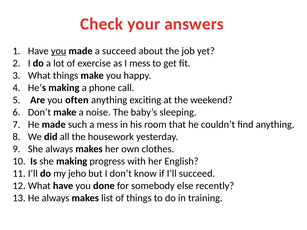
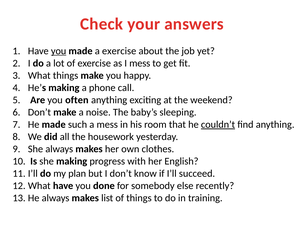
a succeed: succeed -> exercise
couldn’t underline: none -> present
jeho: jeho -> plan
